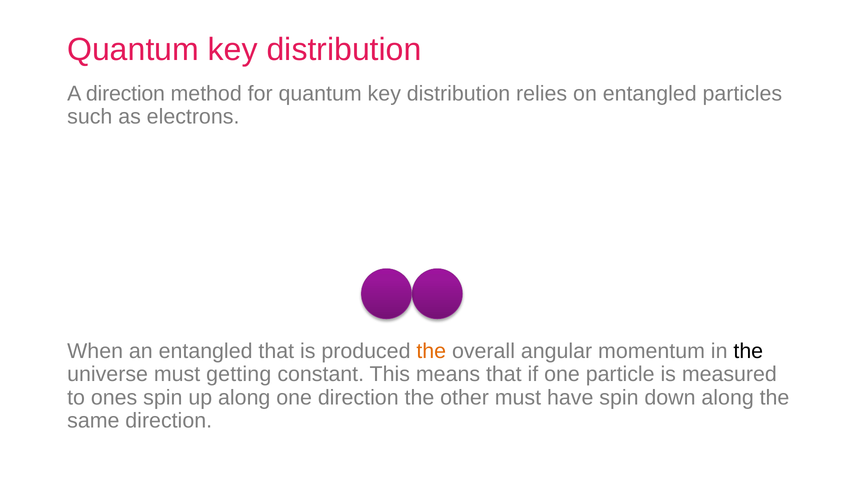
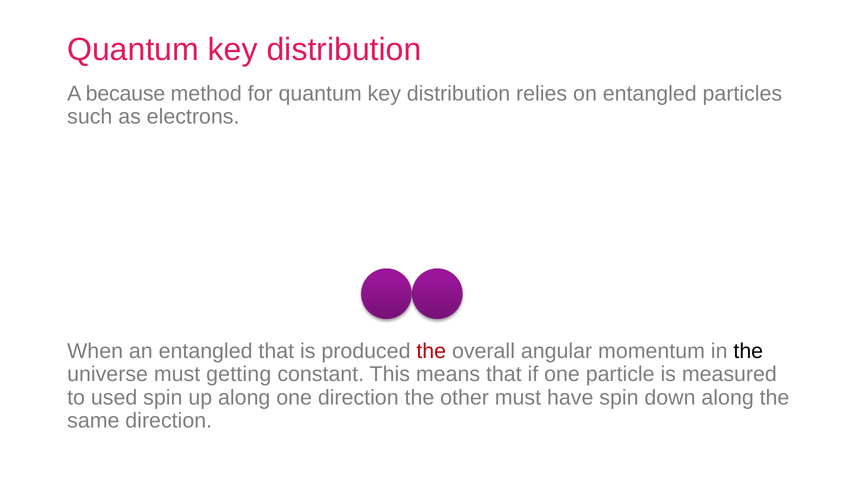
A direction: direction -> because
the at (431, 351) colour: orange -> red
ones: ones -> used
